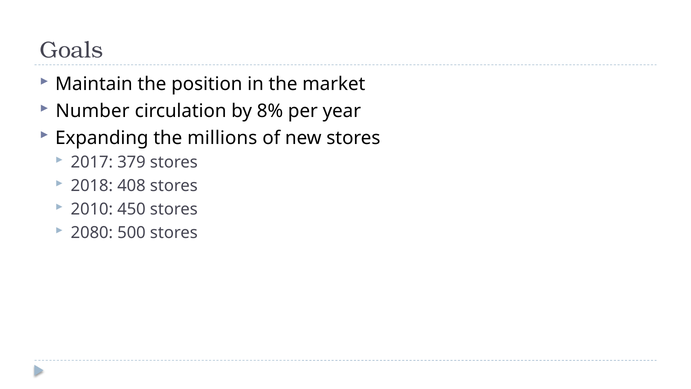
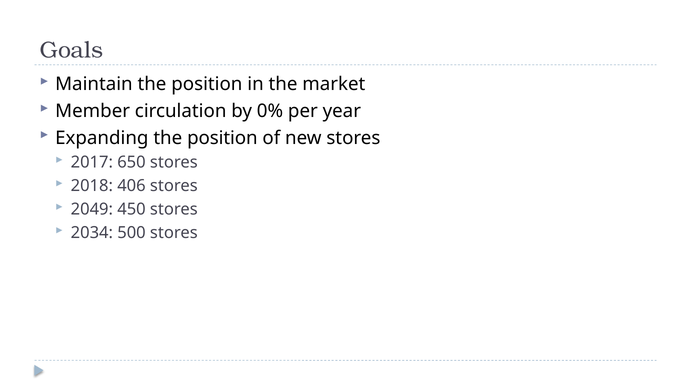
Number: Number -> Member
8%: 8% -> 0%
Expanding the millions: millions -> position
379: 379 -> 650
408: 408 -> 406
2010: 2010 -> 2049
2080: 2080 -> 2034
